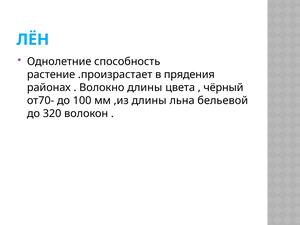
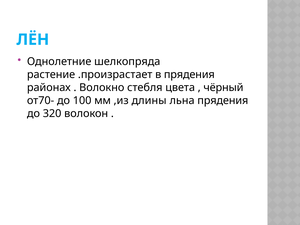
способность: способность -> шелкопряда
Волокно длины: длины -> стебля
льна бельевой: бельевой -> прядения
